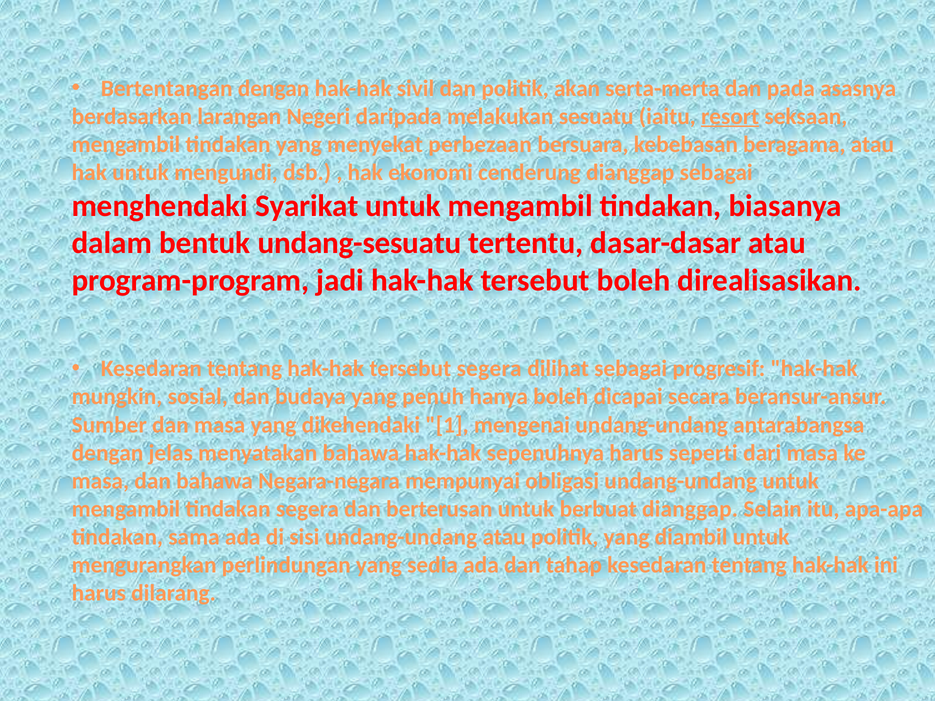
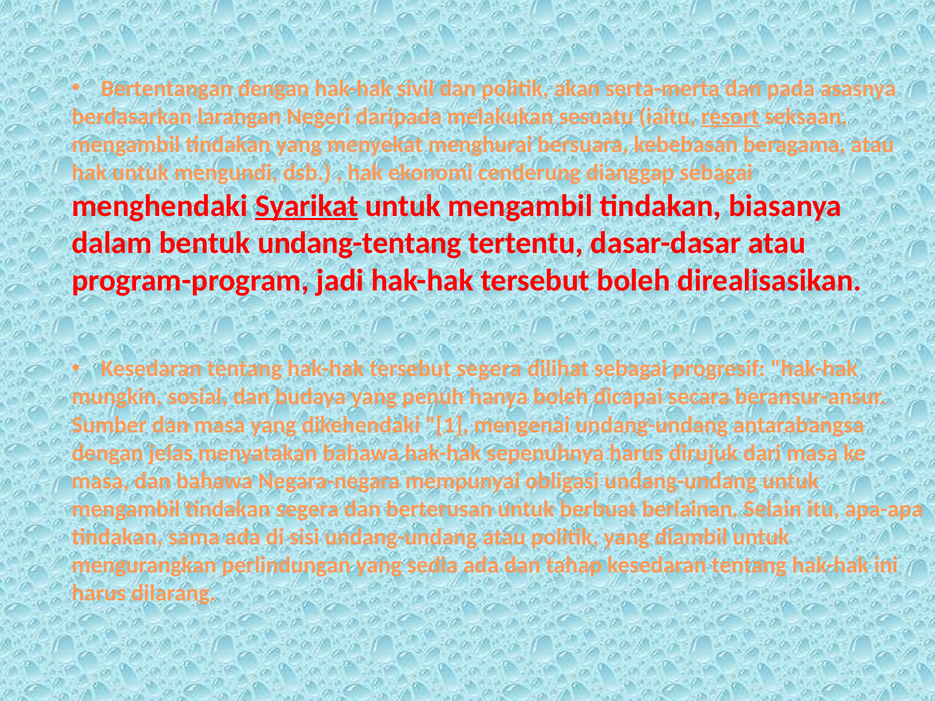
perbezaan: perbezaan -> menghurai
Syarikat underline: none -> present
undang-sesuatu: undang-sesuatu -> undang-tentang
seperti: seperti -> dirujuk
berbuat dianggap: dianggap -> berlainan
